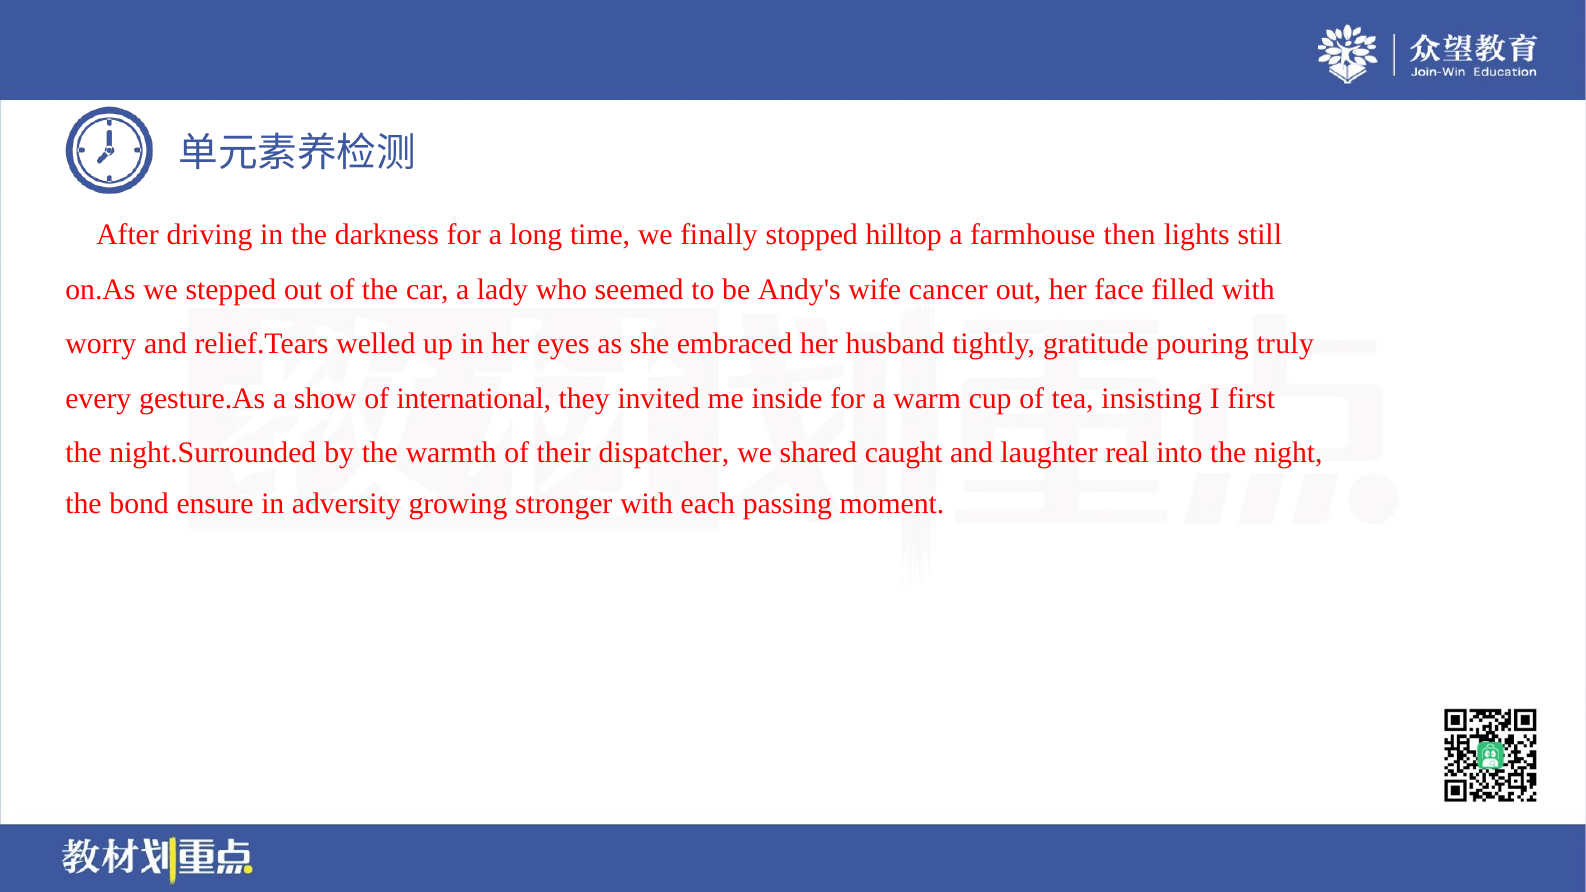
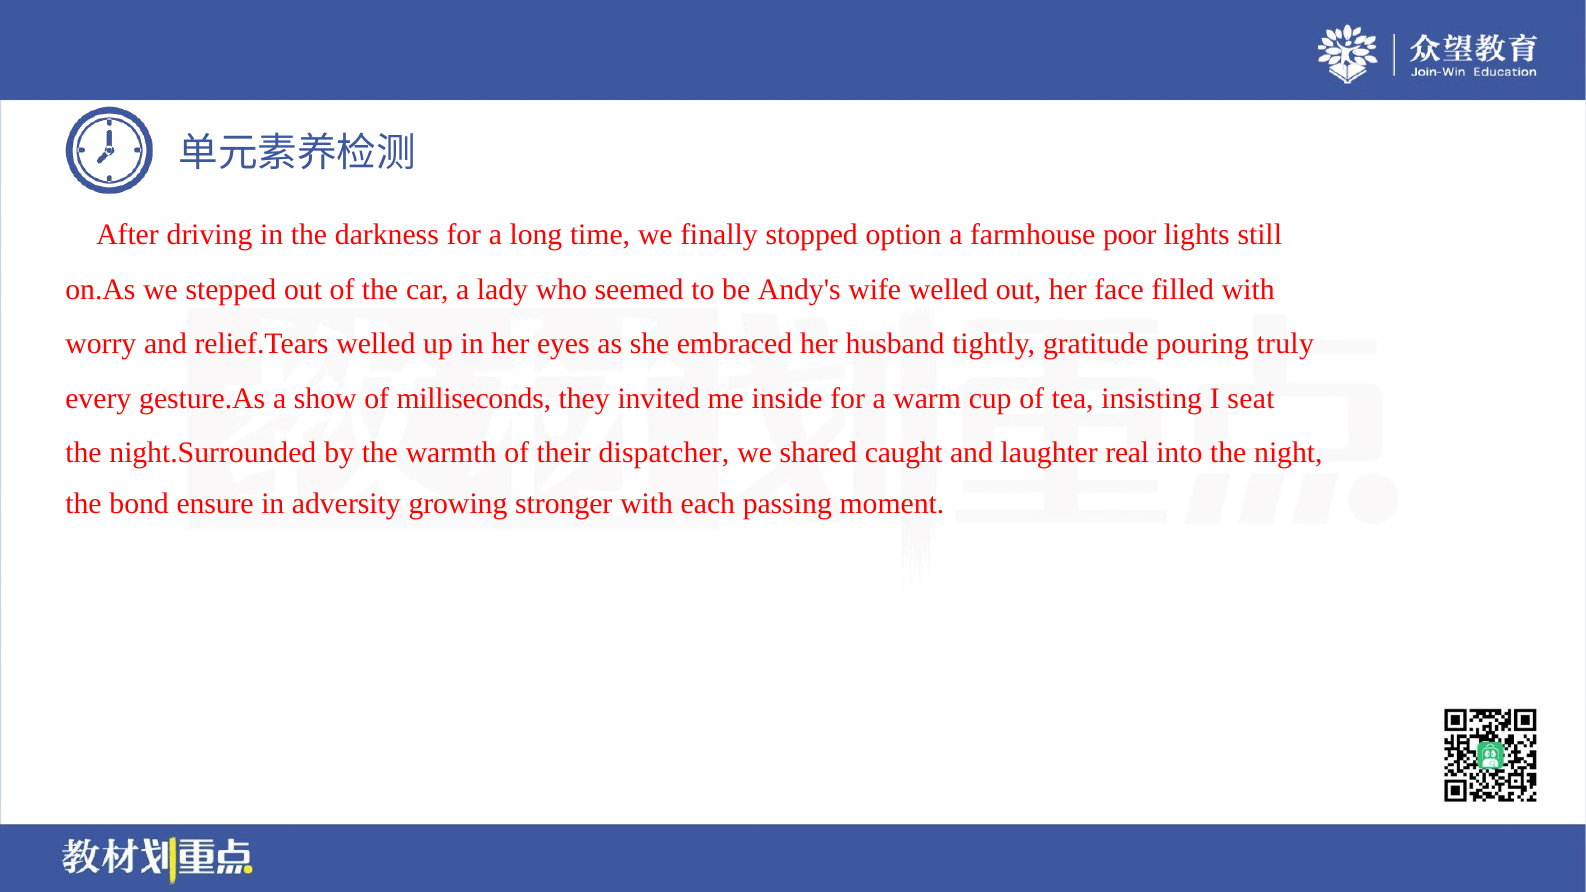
hilltop: hilltop -> option
then: then -> poor
wife cancer: cancer -> welled
international: international -> milliseconds
first: first -> seat
